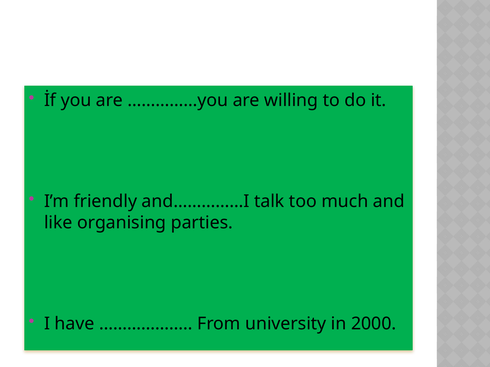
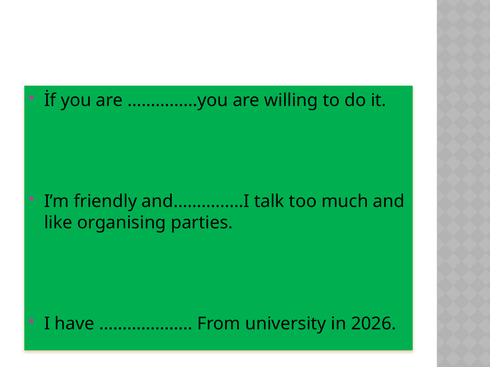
2000: 2000 -> 2026
